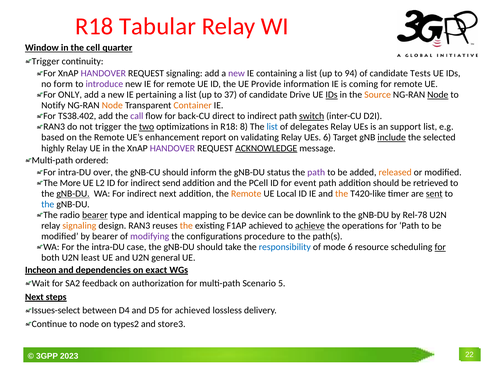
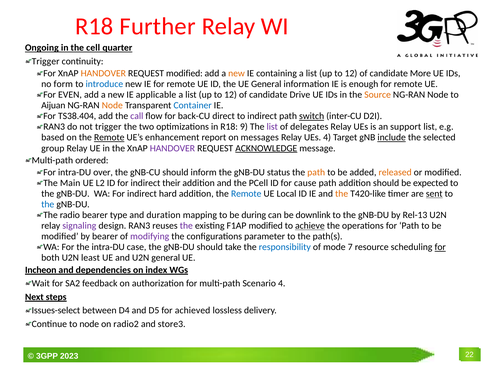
Tabular: Tabular -> Further
Window: Window -> Ongoing
HANDOVER at (103, 73) colour: purple -> orange
REQUEST signaling: signaling -> modified
new at (236, 73) colour: purple -> orange
94 at (351, 73): 94 -> 12
Tests: Tests -> More
introduce colour: purple -> blue
UE Provide: Provide -> General
coming: coming -> enough
ONLY: ONLY -> EVEN
pertaining: pertaining -> applicable
37 at (231, 95): 37 -> 12
IDs at (332, 95) underline: present -> none
Node at (438, 95) underline: present -> none
Notify: Notify -> Aijuan
Container colour: orange -> blue
TS38.402: TS38.402 -> TS38.404
two underline: present -> none
8: 8 -> 9
list at (272, 127) colour: blue -> purple
Remote at (109, 138) underline: none -> present
validating: validating -> messages
UEs 6: 6 -> 4
highly: highly -> group
path at (316, 172) colour: purple -> orange
More: More -> Main
send: send -> their
event: event -> cause
retrieved: retrieved -> expected
gNB-DU at (73, 194) underline: present -> none
indirect next: next -> hard
Remote at (246, 194) colour: orange -> blue
bearer at (95, 215) underline: present -> none
identical: identical -> duration
device: device -> during
Rel-78: Rel-78 -> Rel-13
signaling at (79, 226) colour: orange -> purple
the at (186, 226) colour: orange -> purple
F1AP achieved: achieved -> modified
procedure: procedure -> parameter
mode 6: 6 -> 7
exact: exact -> index
Scenario 5: 5 -> 4
types2: types2 -> radio2
